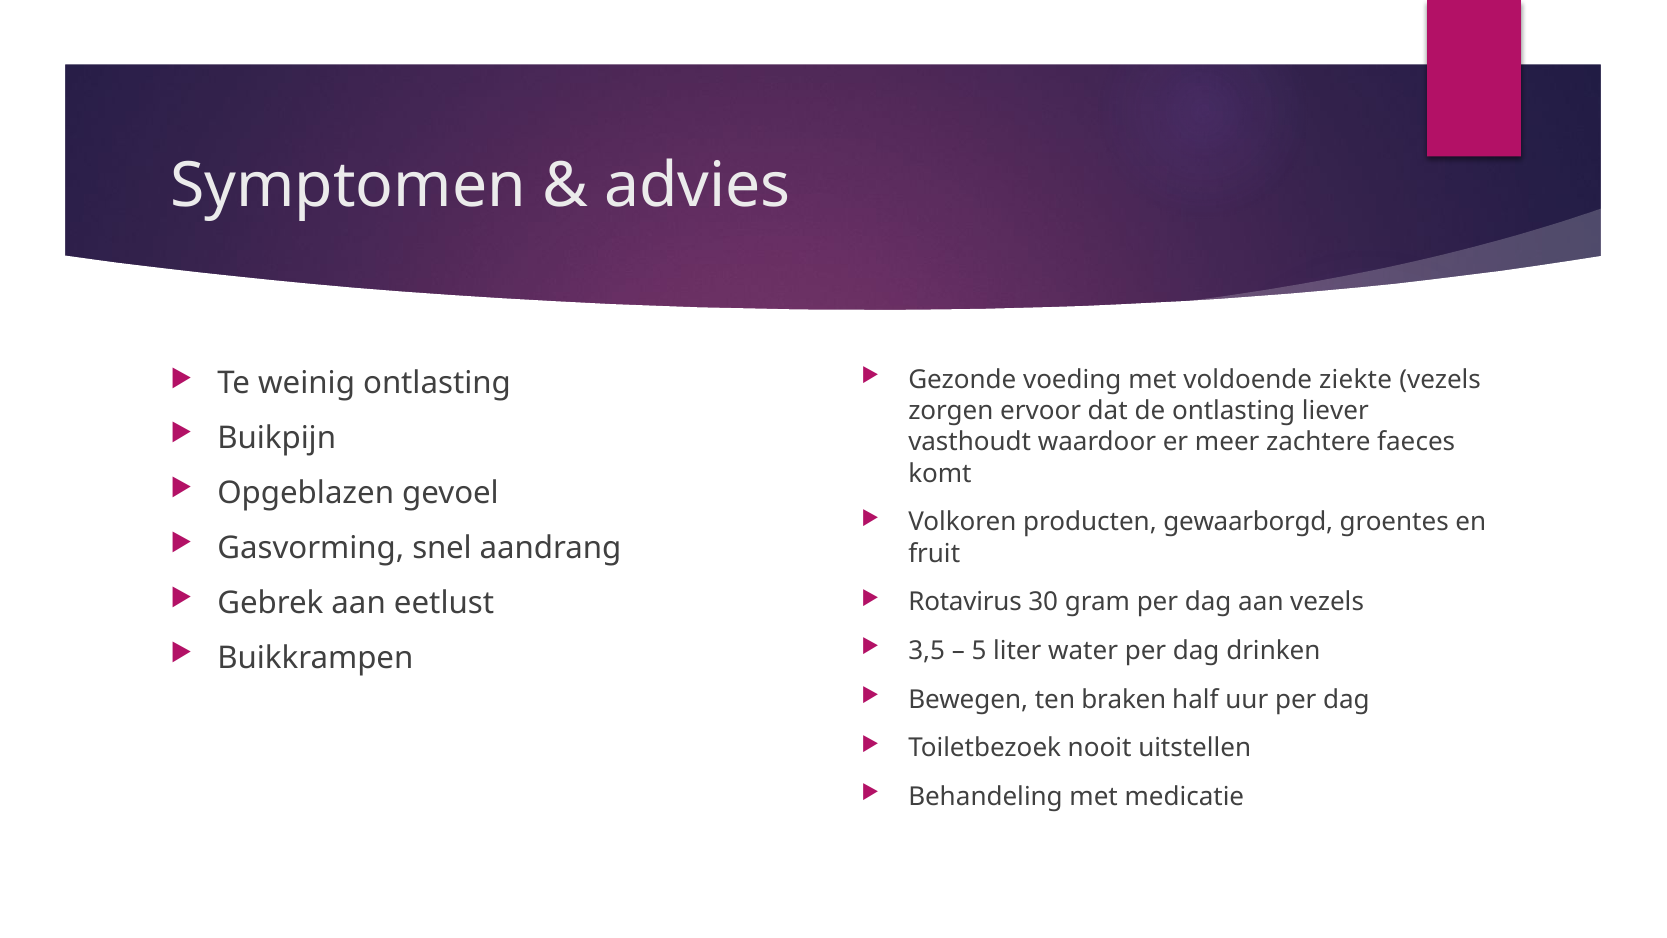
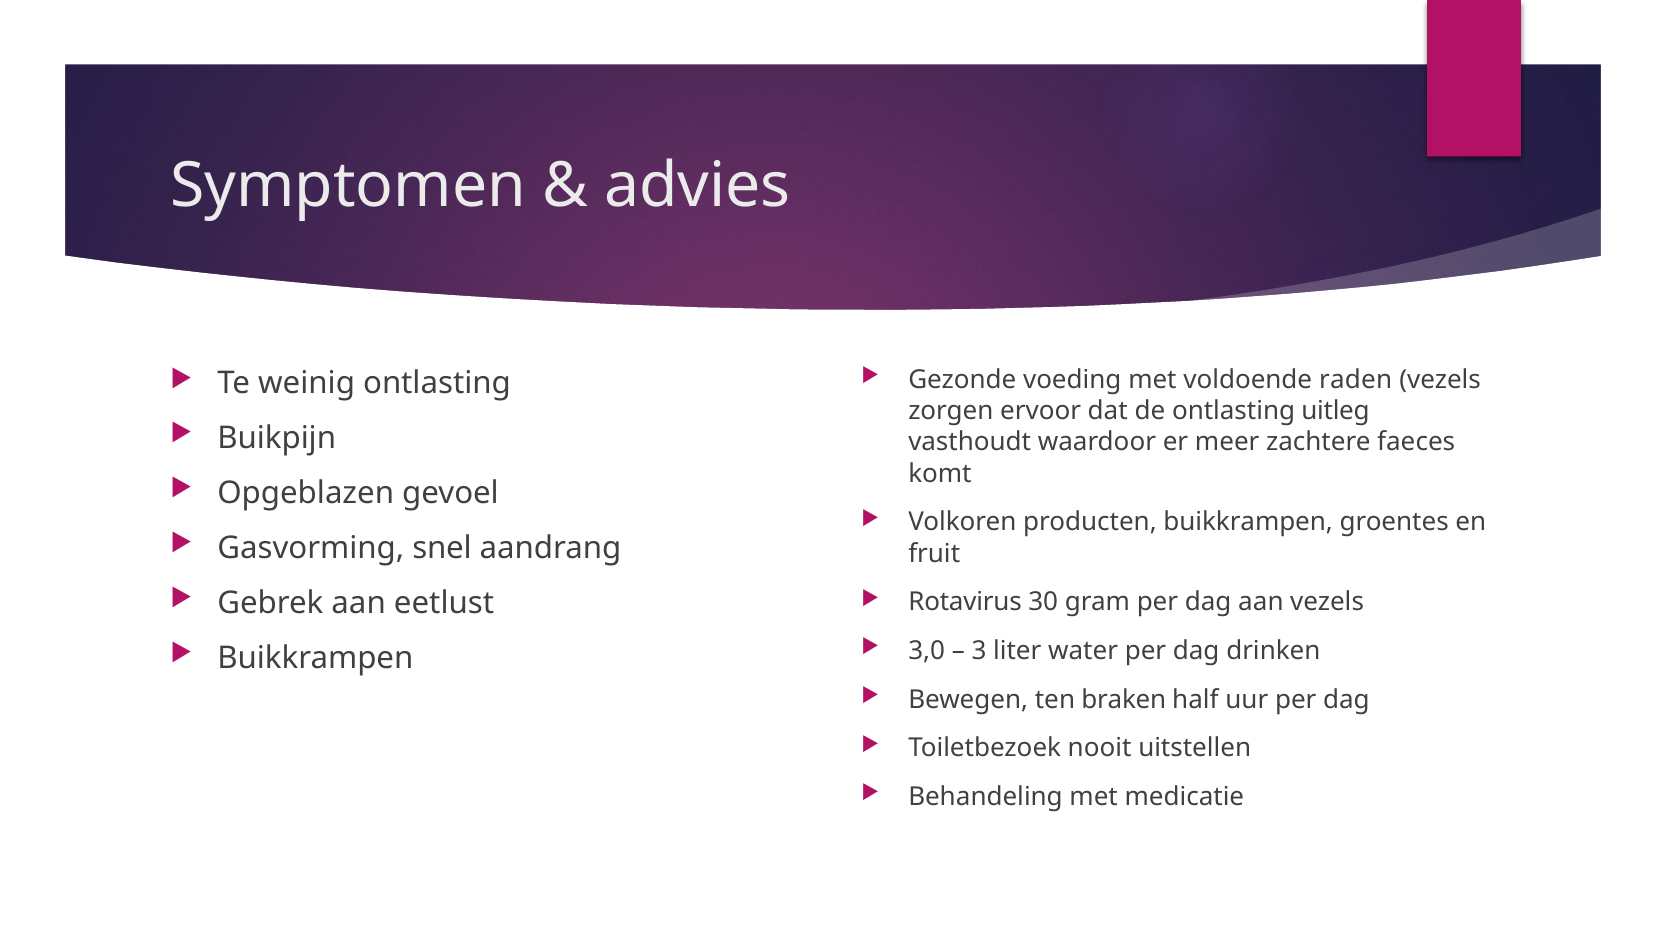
ziekte: ziekte -> raden
liever: liever -> uitleg
producten gewaarborgd: gewaarborgd -> buikkrampen
3,5: 3,5 -> 3,0
5: 5 -> 3
